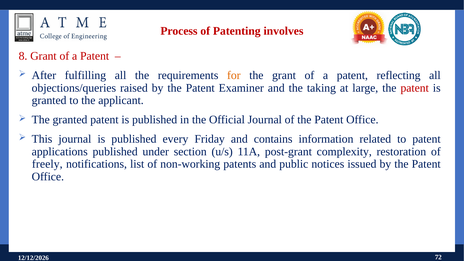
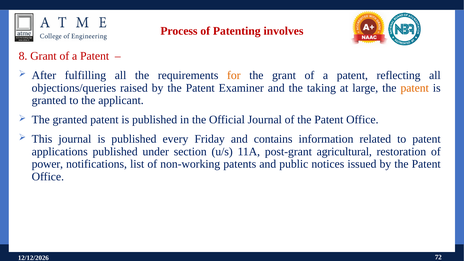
patent at (415, 88) colour: red -> orange
complexity: complexity -> agricultural
freely: freely -> power
